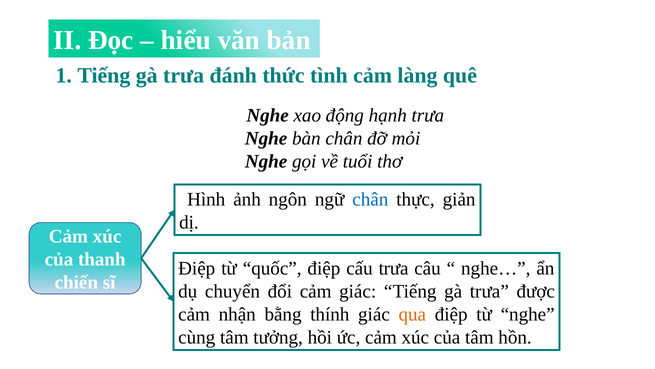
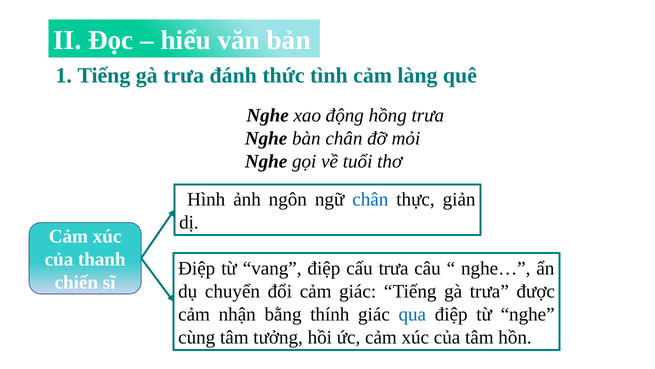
hạnh: hạnh -> hồng
quốc: quốc -> vang
qua colour: orange -> blue
